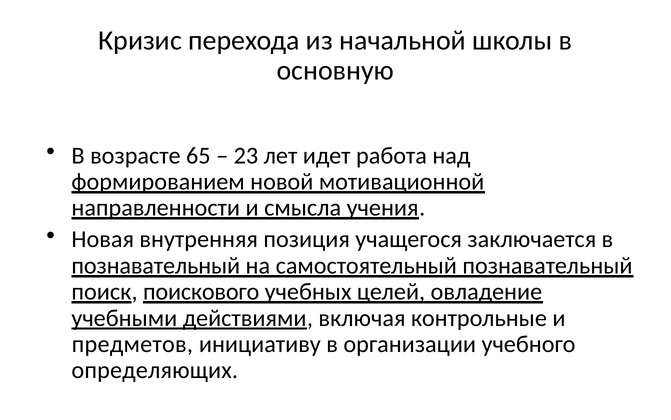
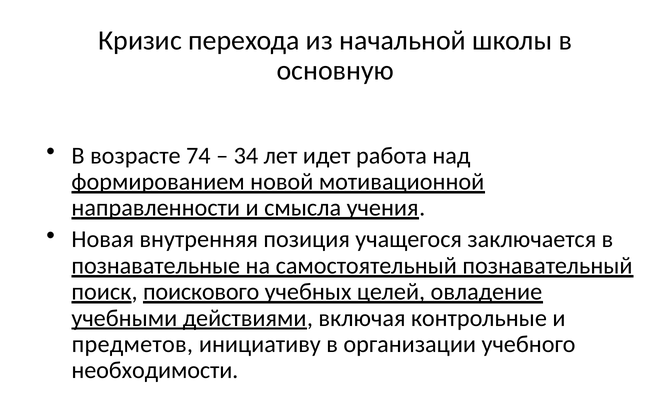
65: 65 -> 74
23: 23 -> 34
познавательный at (156, 265): познавательный -> познавательные
определяющих: определяющих -> необходимости
